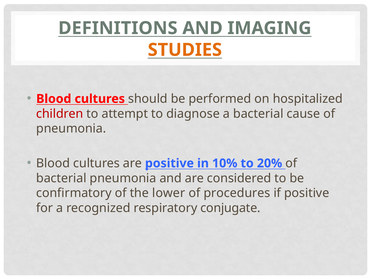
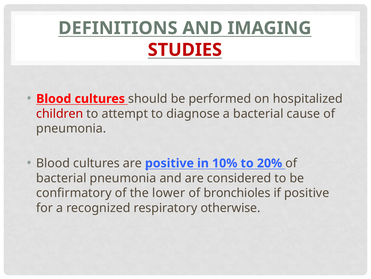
STUDIES colour: orange -> red
procedures: procedures -> bronchioles
conjugate: conjugate -> otherwise
